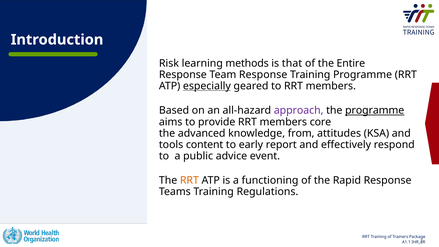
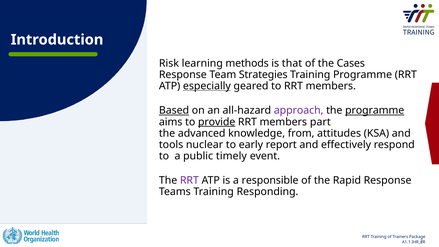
Entire: Entire -> Cases
Team Response: Response -> Strategies
Based underline: none -> present
provide underline: none -> present
core: core -> part
content: content -> nuclear
advice: advice -> timely
RRT at (189, 180) colour: orange -> purple
functioning: functioning -> responsible
Regulations: Regulations -> Responding
